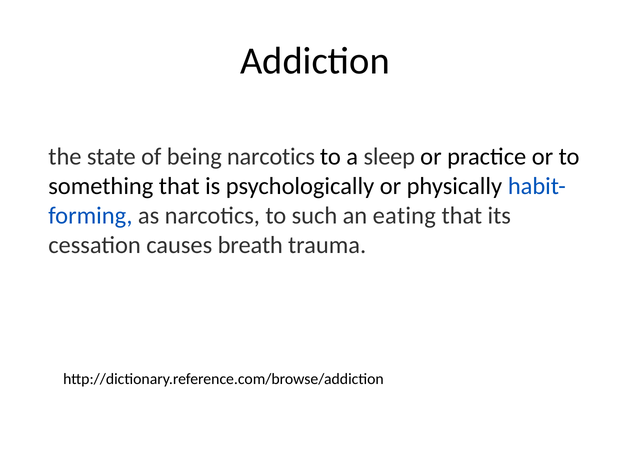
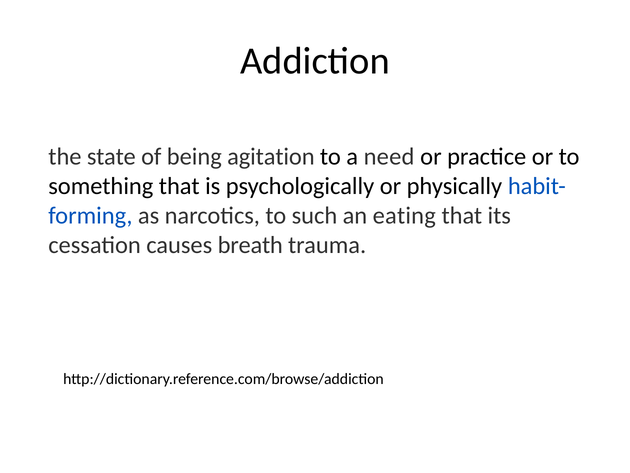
being narcotics: narcotics -> agitation
sleep: sleep -> need
